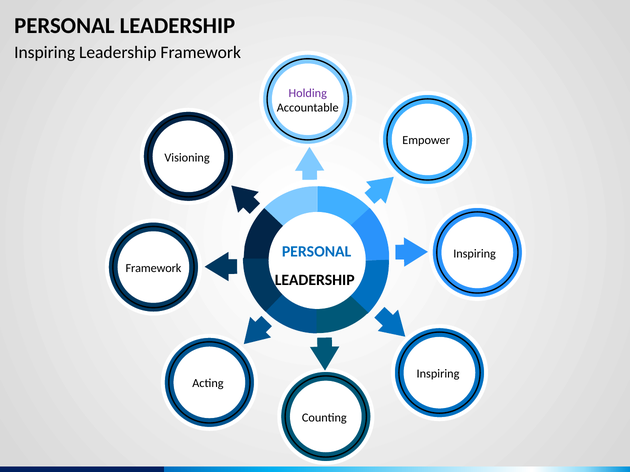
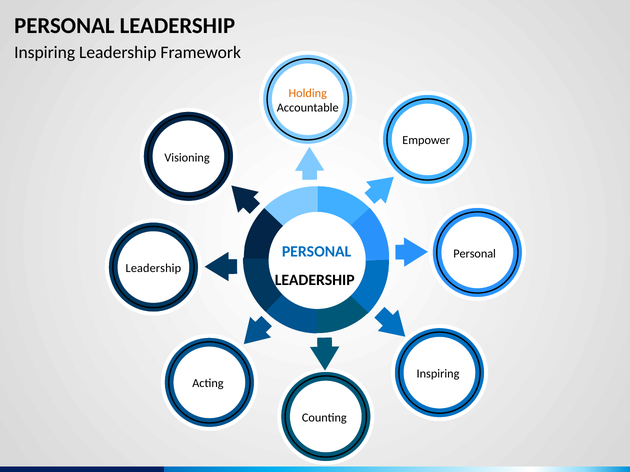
Holding colour: purple -> orange
Inspiring at (475, 254): Inspiring -> Personal
Framework at (153, 269): Framework -> Leadership
